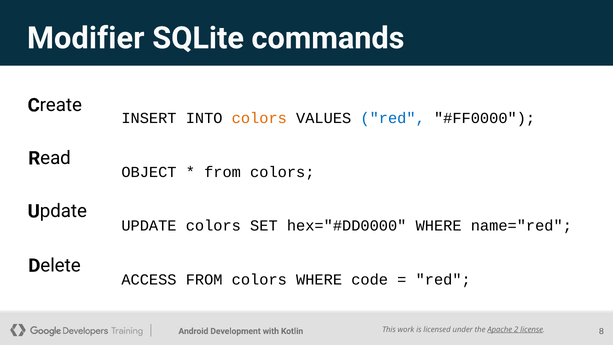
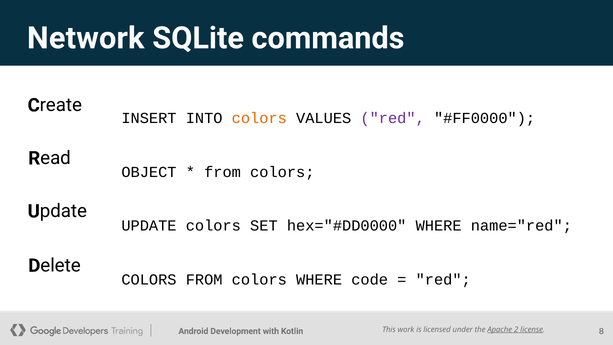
Modifier: Modifier -> Network
red at (393, 118) colour: blue -> purple
ACCESS at (149, 280): ACCESS -> COLORS
